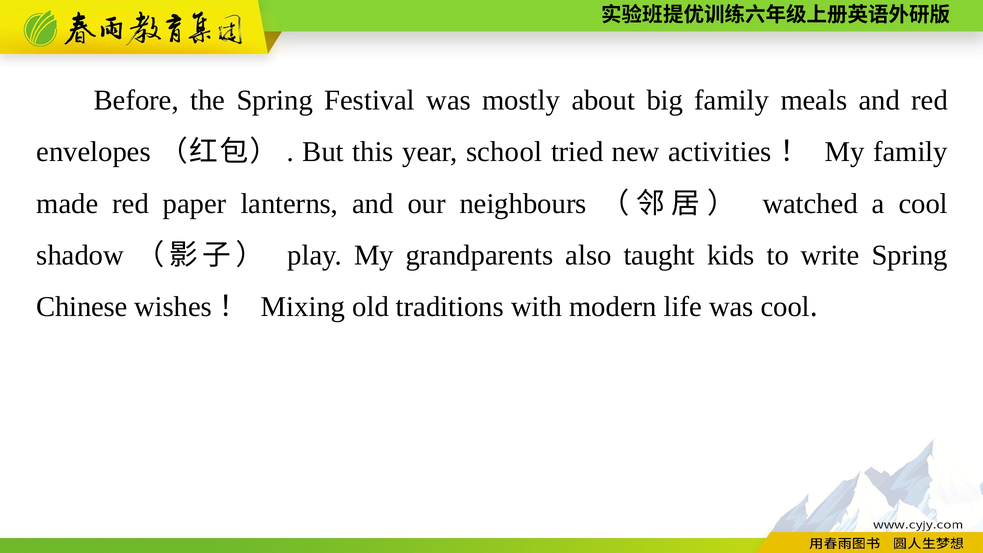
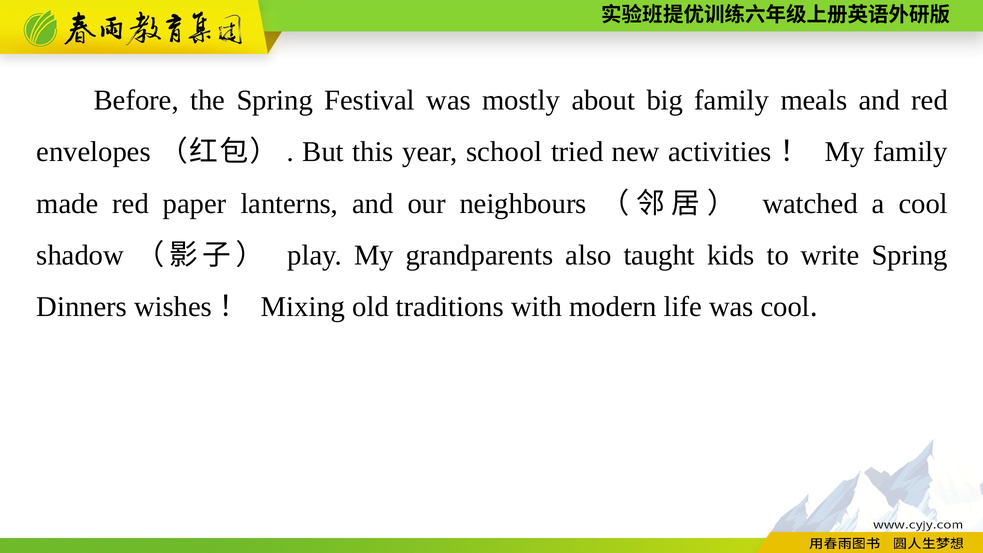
Chinese: Chinese -> Dinners
